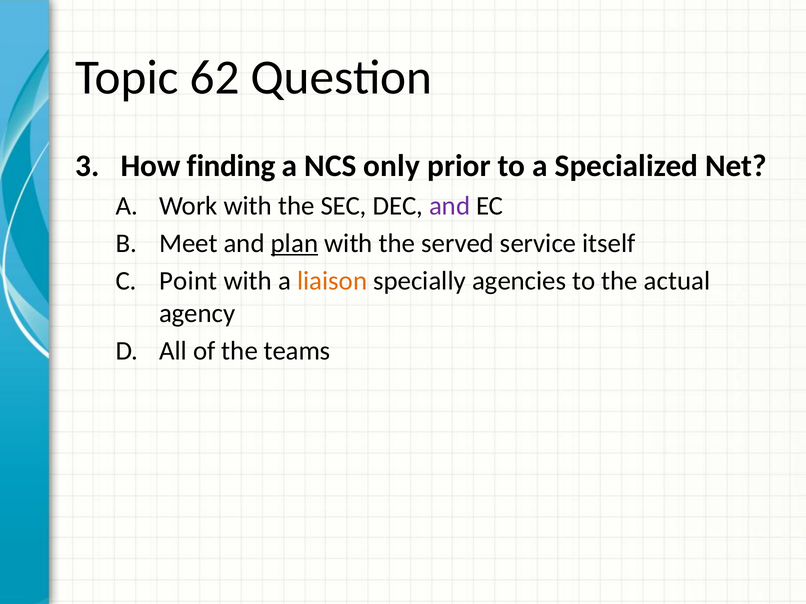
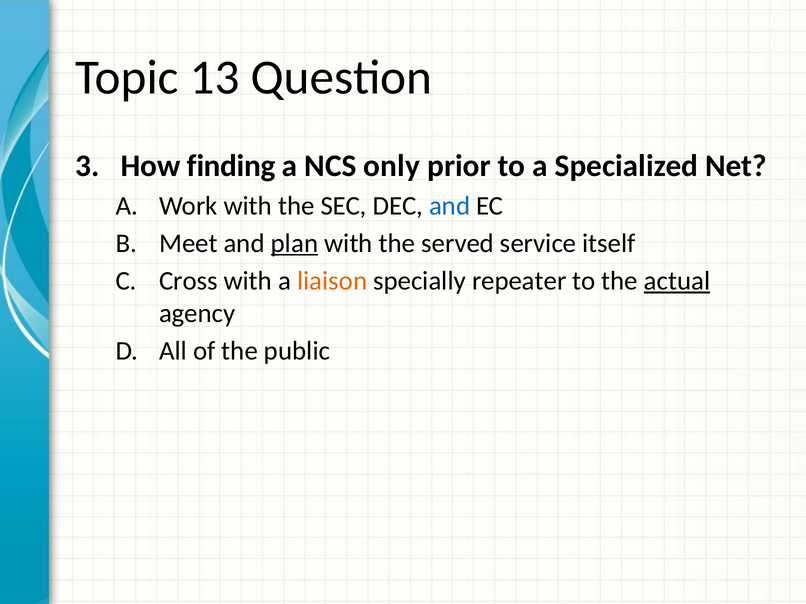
62: 62 -> 13
and at (450, 206) colour: purple -> blue
Point: Point -> Cross
agencies: agencies -> repeater
actual underline: none -> present
teams: teams -> public
